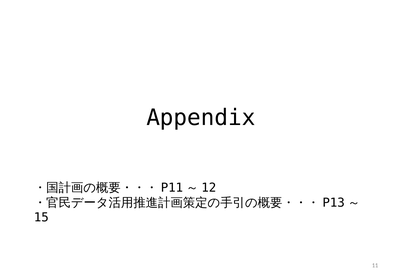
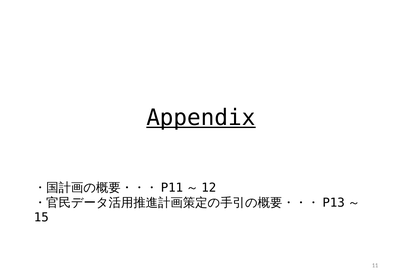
Appendix underline: none -> present
